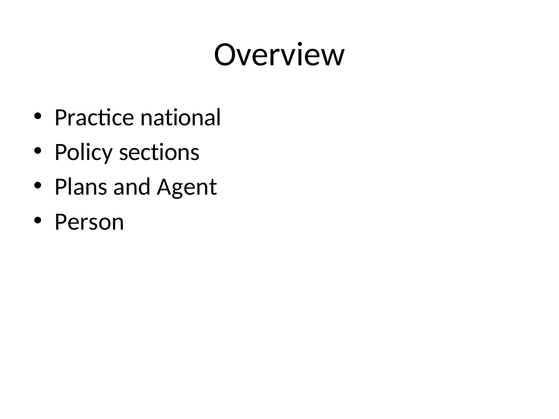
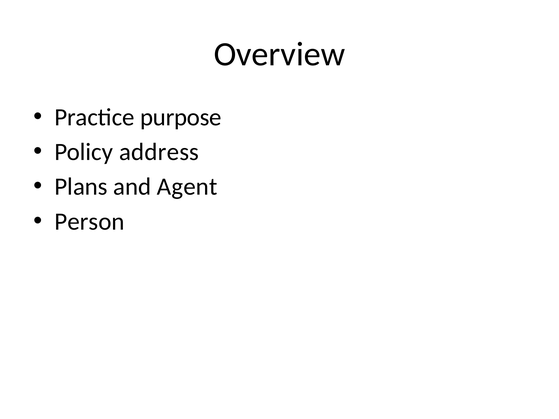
national: national -> purpose
sections: sections -> address
